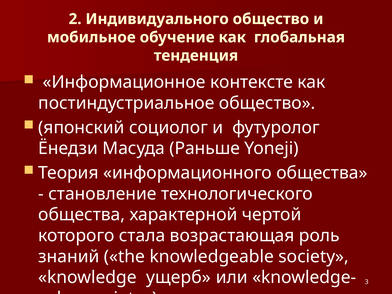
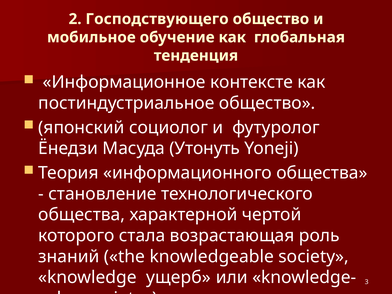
Индивидуального: Индивидуального -> Господствующего
Раньше: Раньше -> Утонуть
